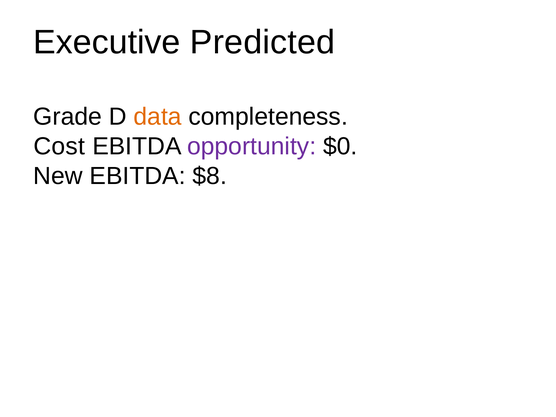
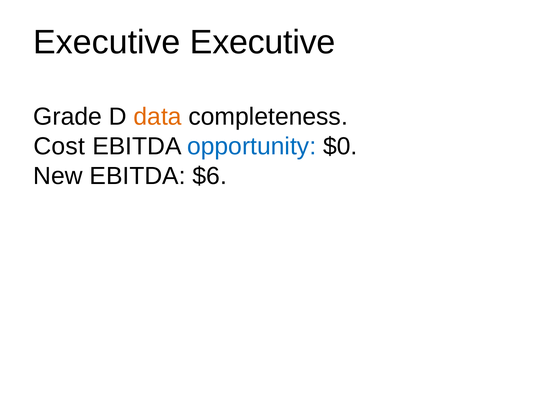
Executive Predicted: Predicted -> Executive
opportunity colour: purple -> blue
$8: $8 -> $6
